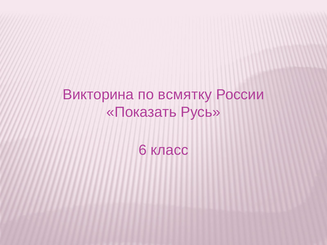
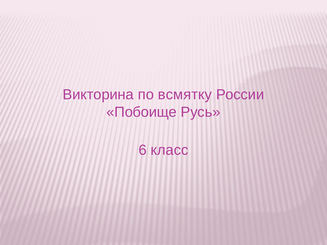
Показать: Показать -> Побоище
